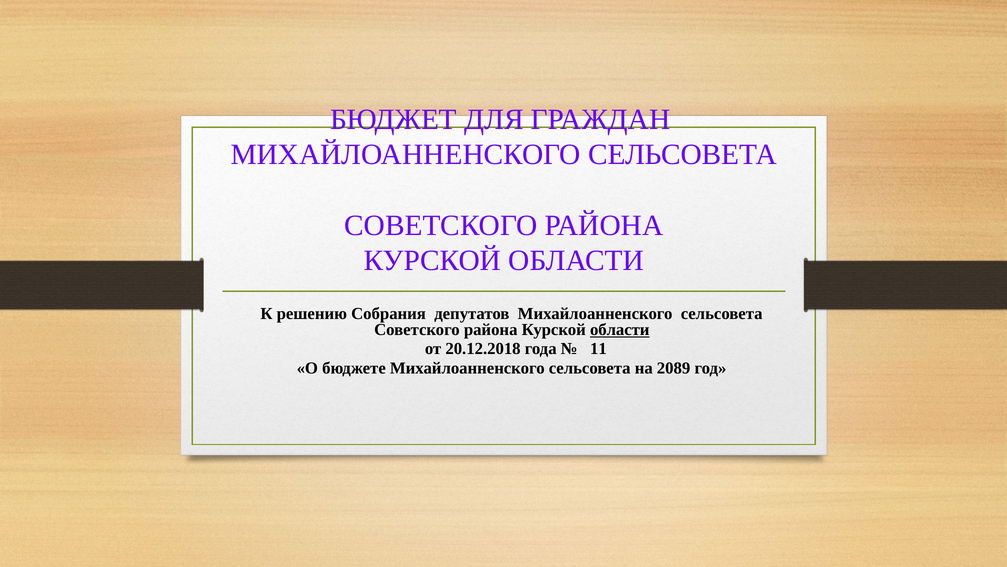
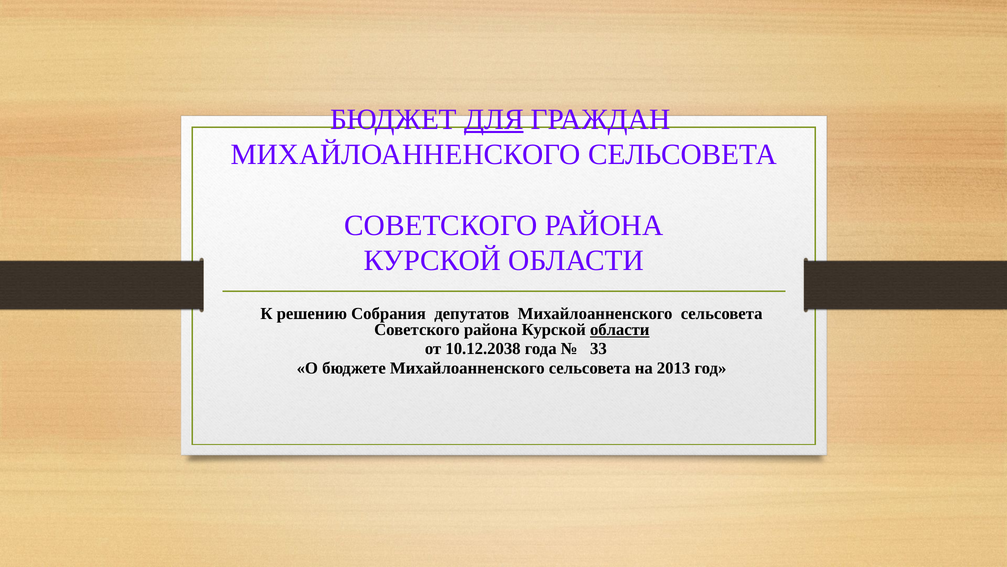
ДЛЯ underline: none -> present
20.12.2018: 20.12.2018 -> 10.12.2038
11: 11 -> 33
2089: 2089 -> 2013
